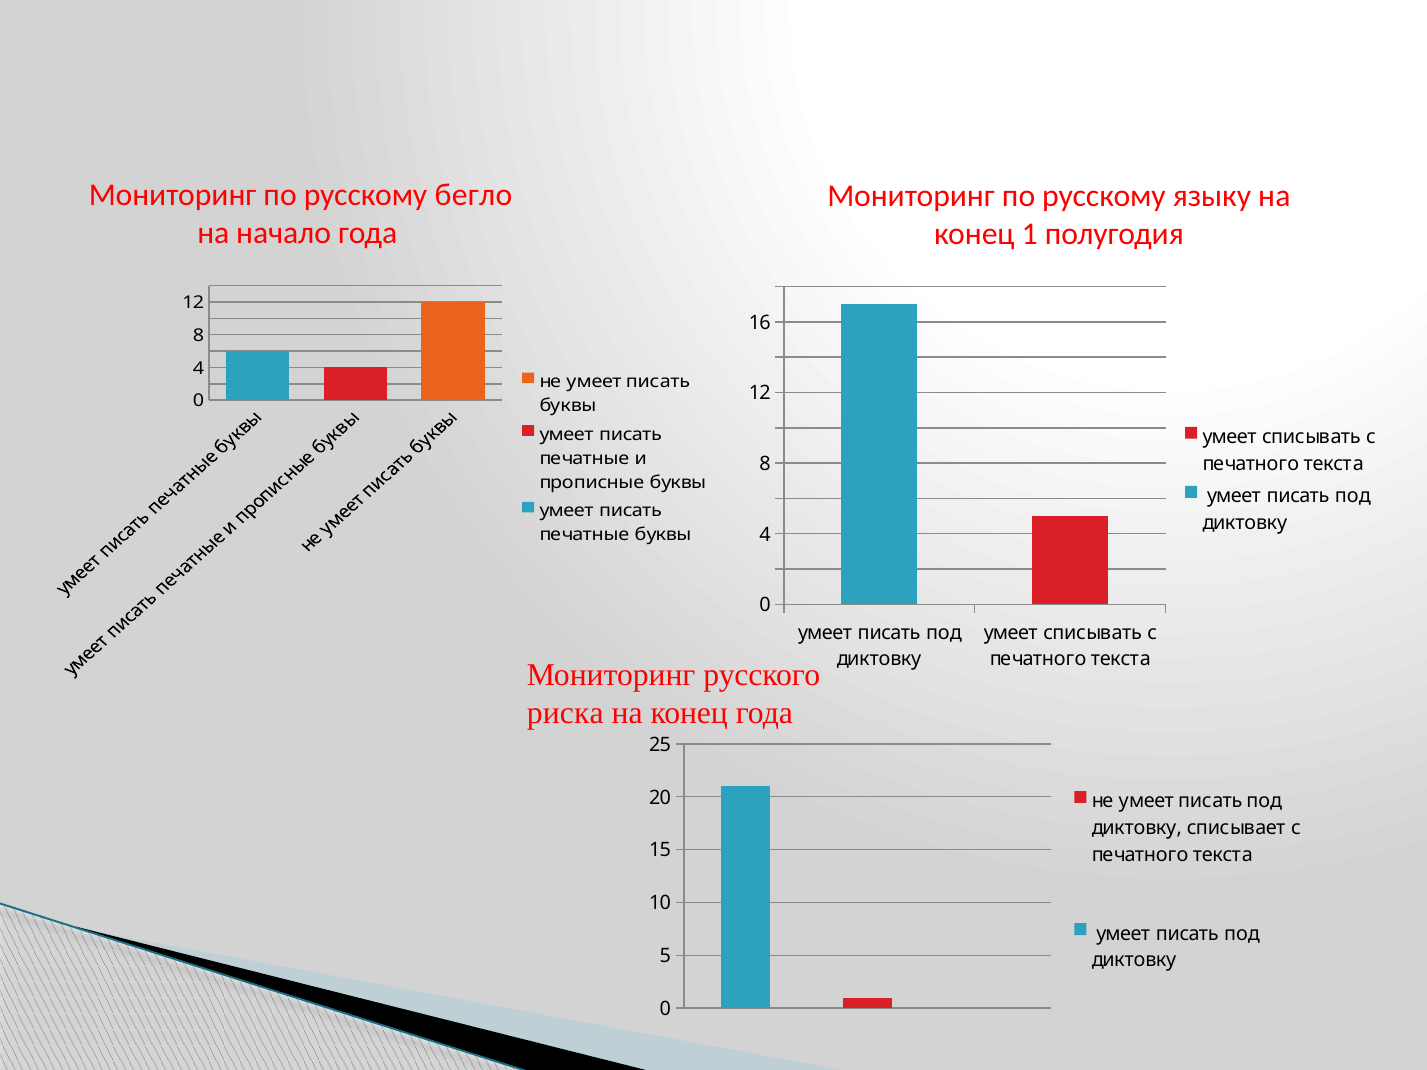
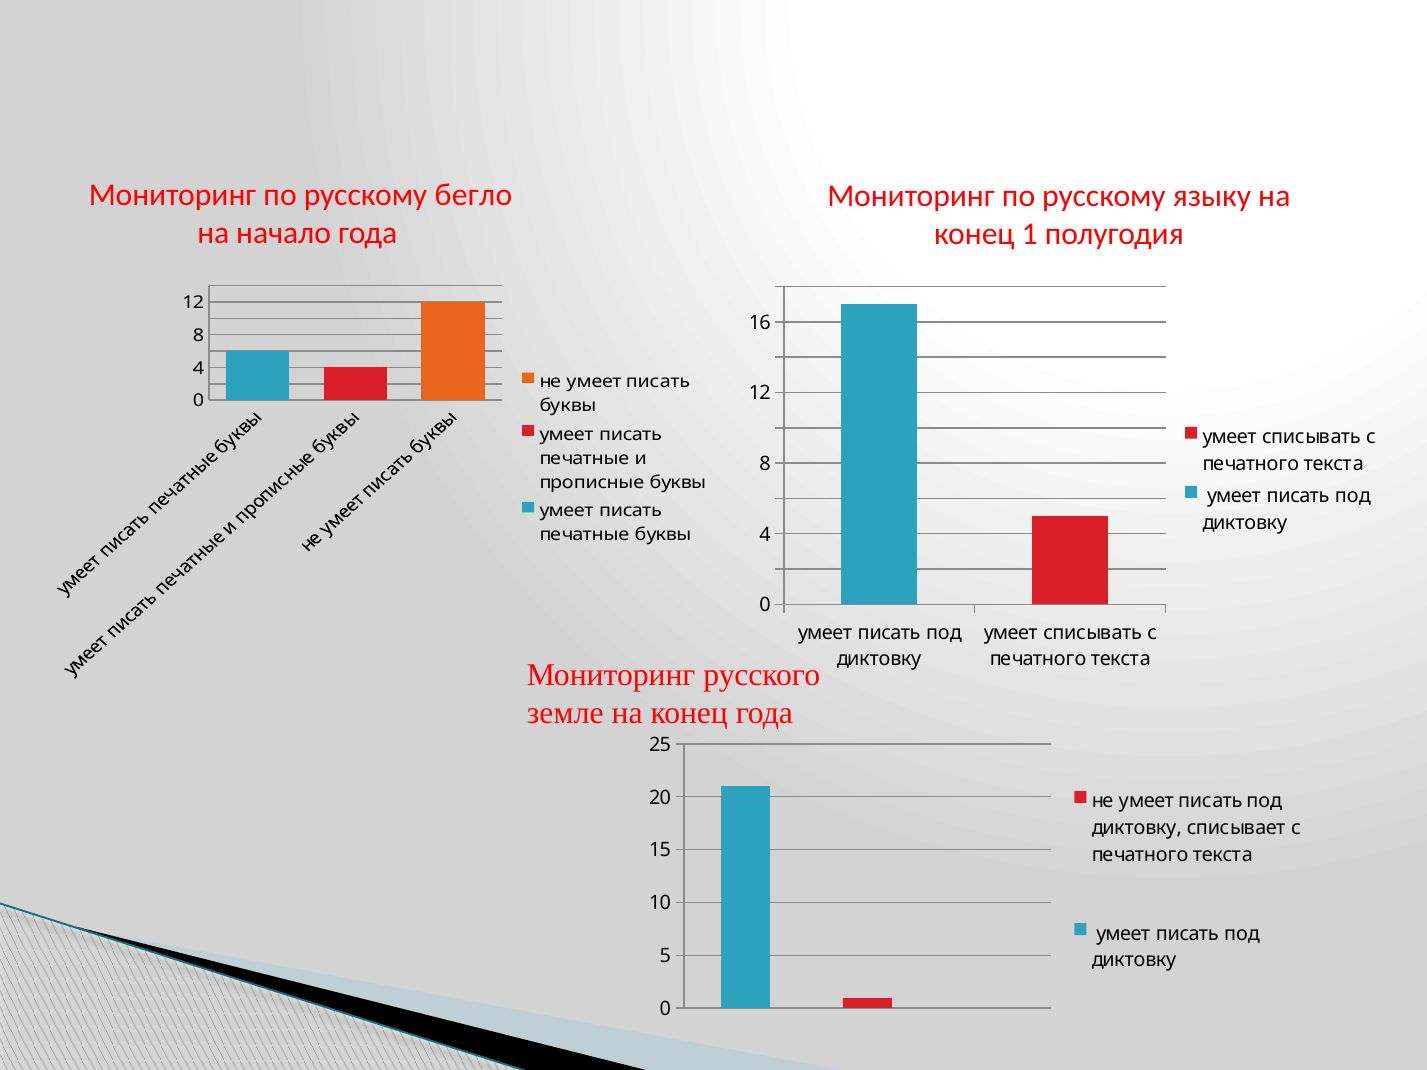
риска: риска -> земле
